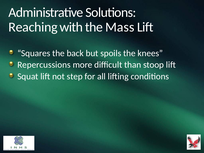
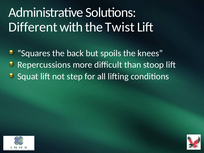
Reaching: Reaching -> Different
Mass: Mass -> Twist
